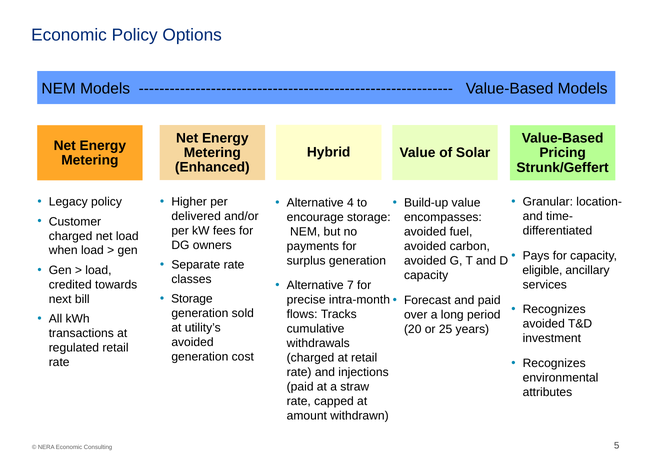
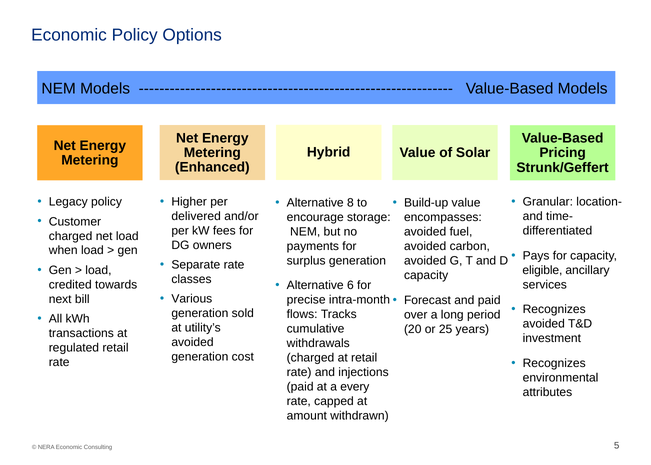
4: 4 -> 8
7: 7 -> 6
Storage at (192, 299): Storage -> Various
straw: straw -> every
